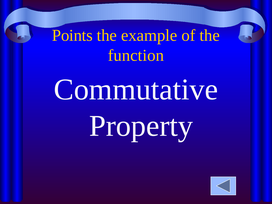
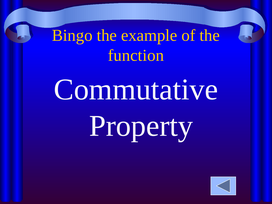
Points: Points -> Bingo
